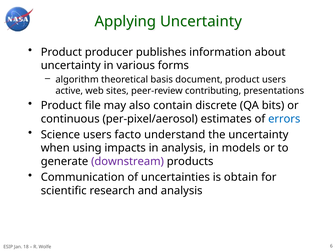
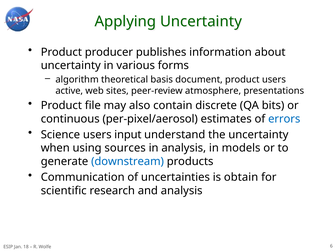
contributing: contributing -> atmosphere
facto: facto -> input
impacts: impacts -> sources
downstream colour: purple -> blue
